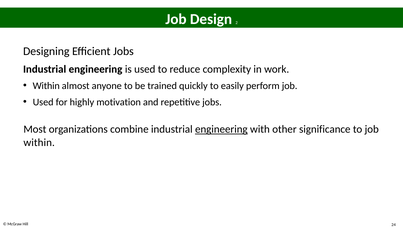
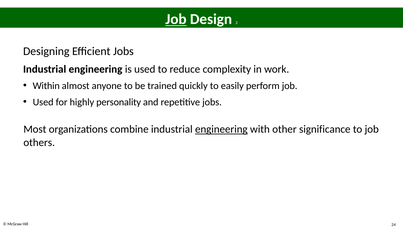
Job at (176, 19) underline: none -> present
motivation: motivation -> personality
within at (39, 142): within -> others
